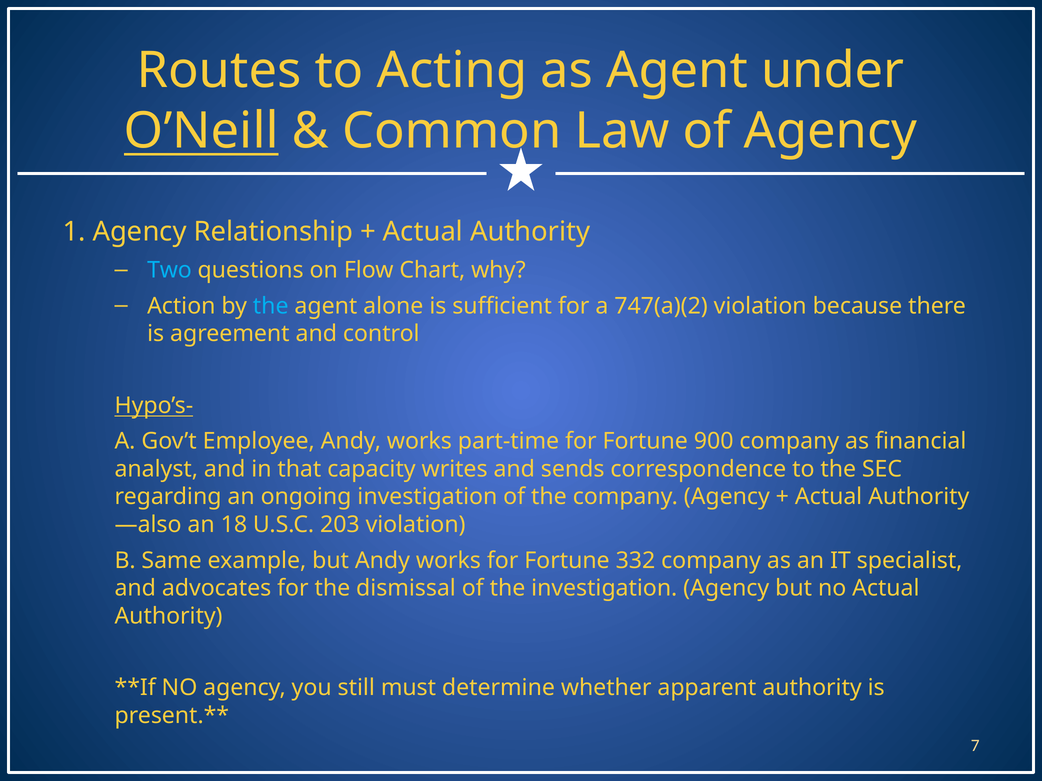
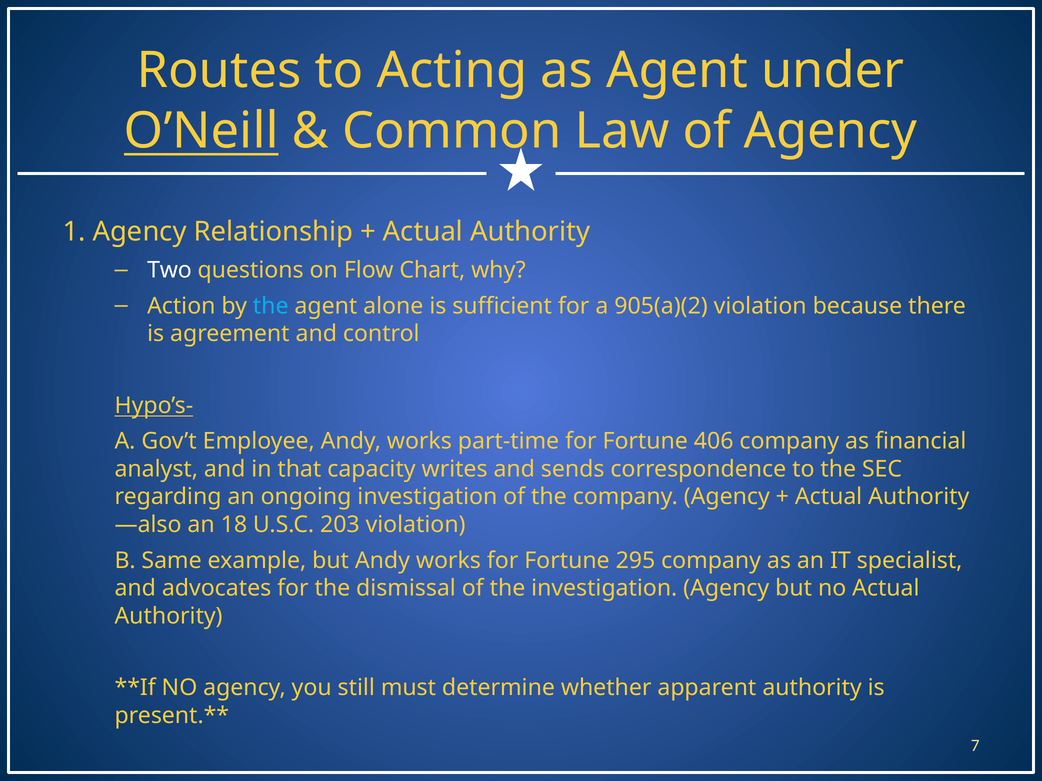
Two colour: light blue -> white
747(a)(2: 747(a)(2 -> 905(a)(2
900: 900 -> 406
332: 332 -> 295
